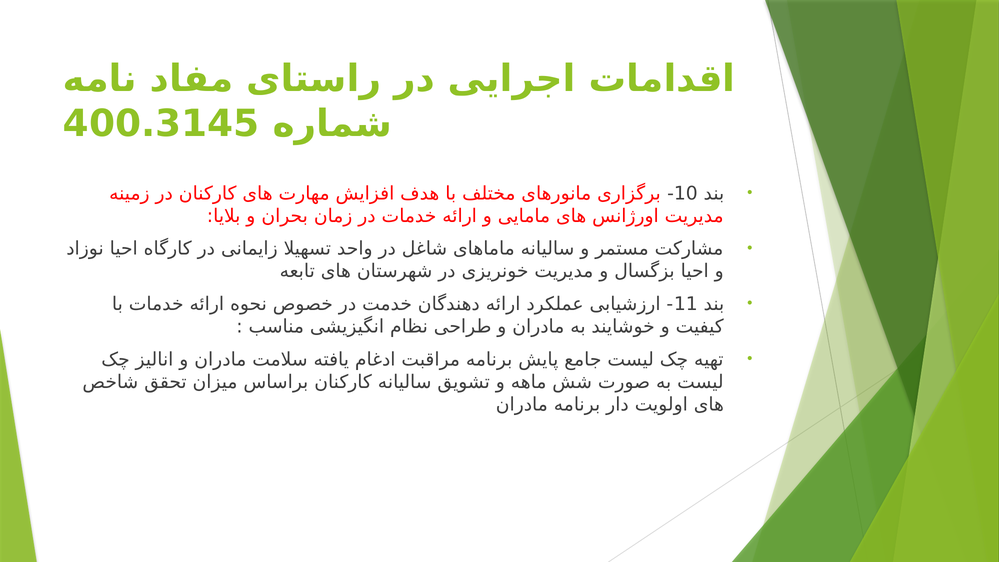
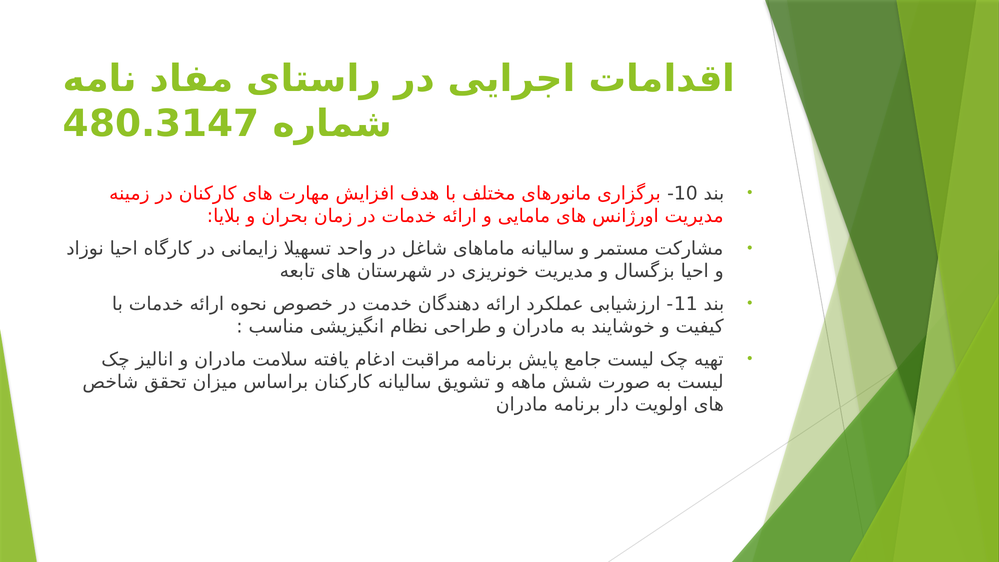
400.3145: 400.3145 -> 480.3147
